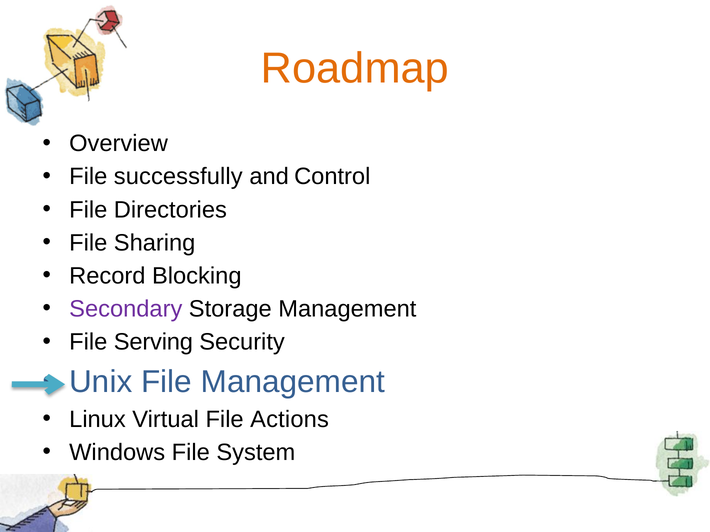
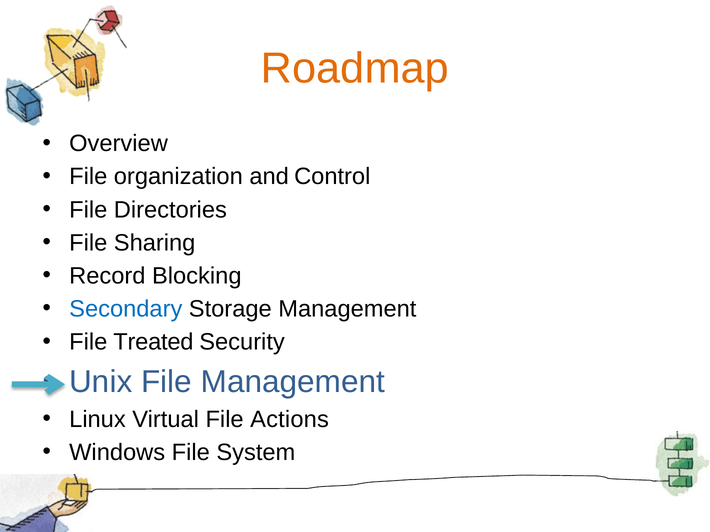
successfully: successfully -> organization
Secondary colour: purple -> blue
Serving: Serving -> Treated
